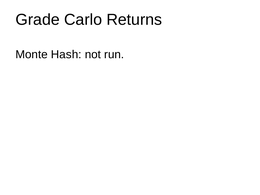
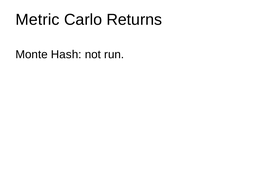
Grade: Grade -> Metric
